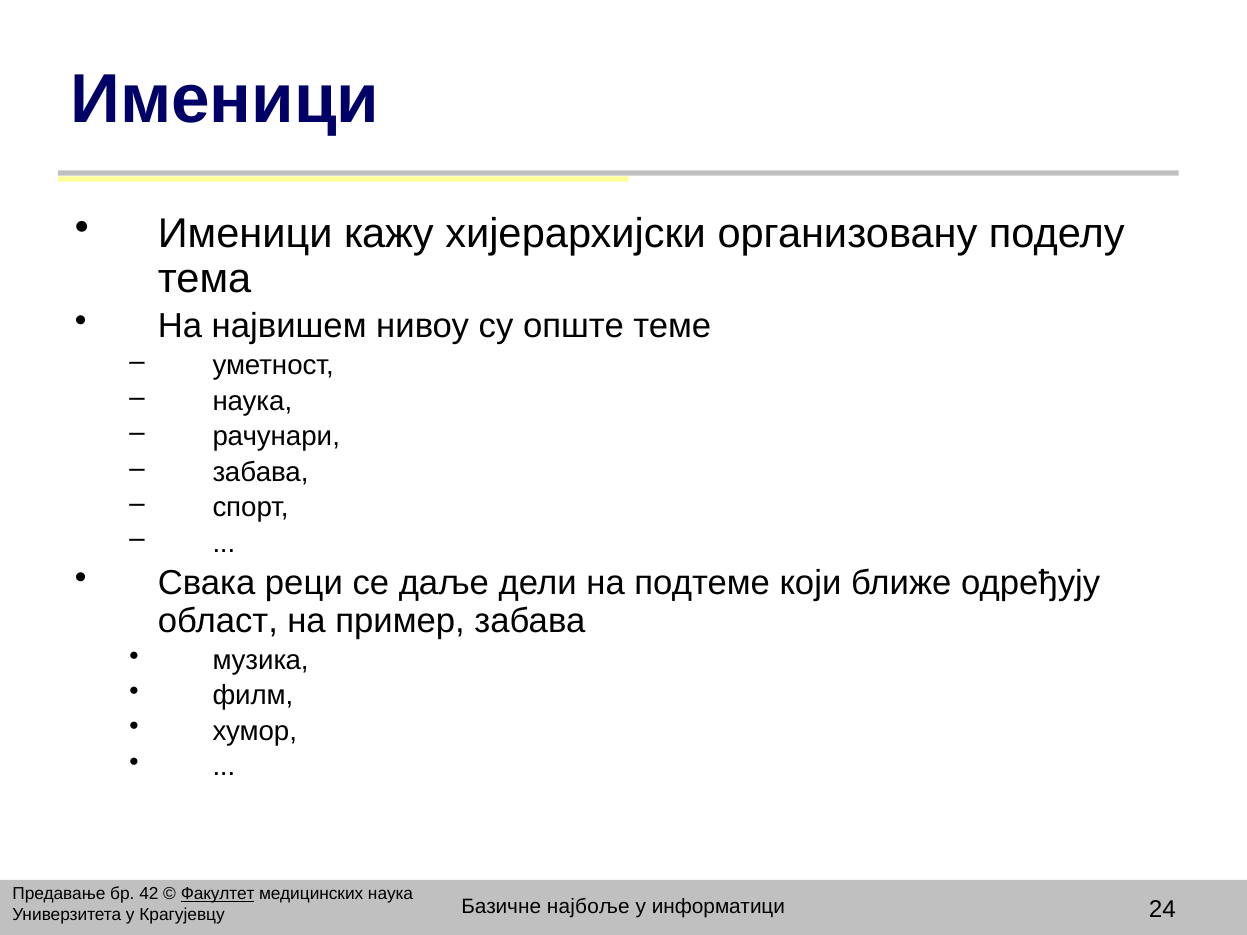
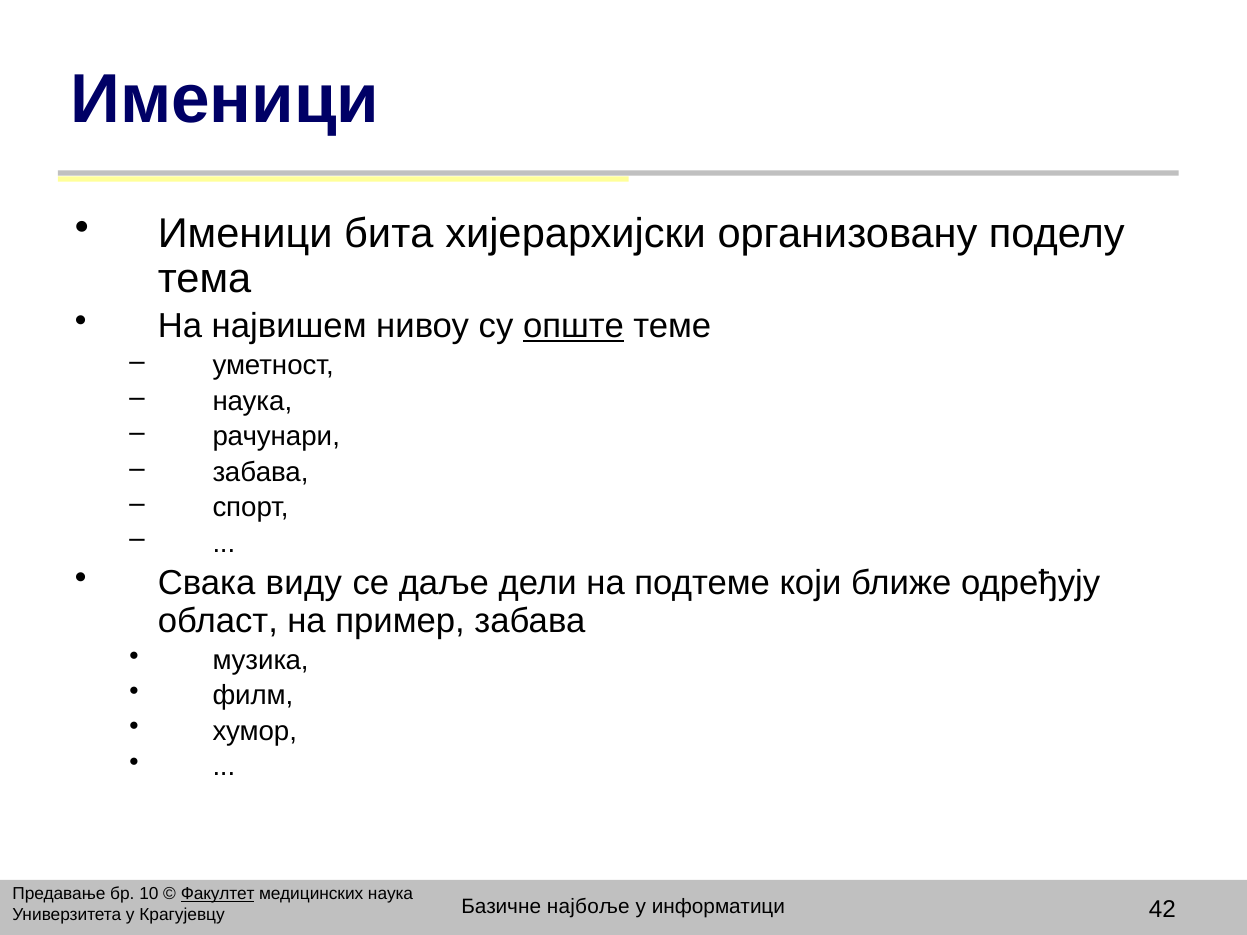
кажу: кажу -> бита
опште underline: none -> present
реци: реци -> виду
42: 42 -> 10
24: 24 -> 42
